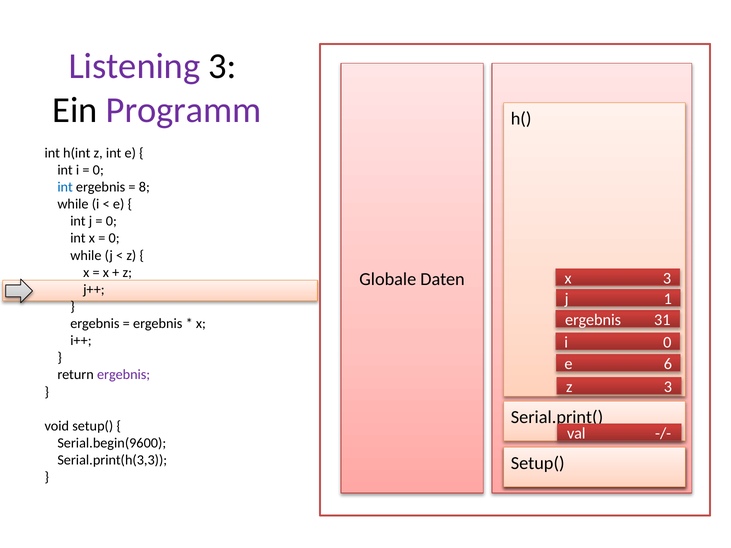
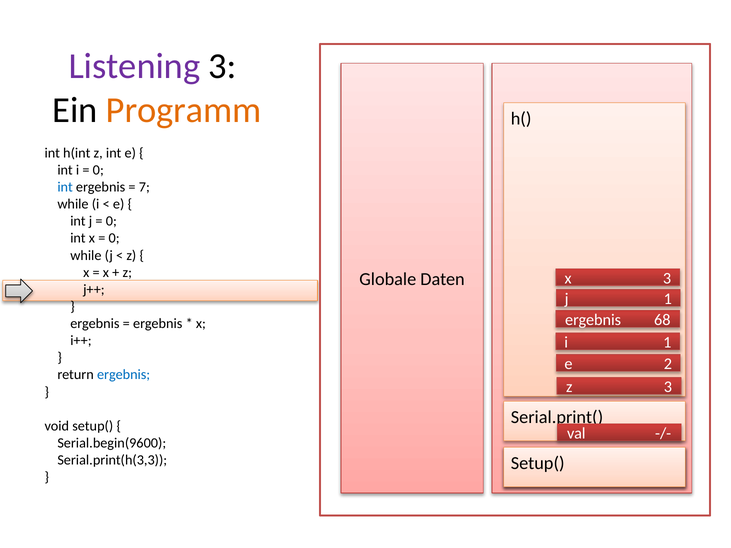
Programm colour: purple -> orange
8: 8 -> 7
31: 31 -> 68
i 0: 0 -> 1
6: 6 -> 2
ergebnis at (124, 375) colour: purple -> blue
